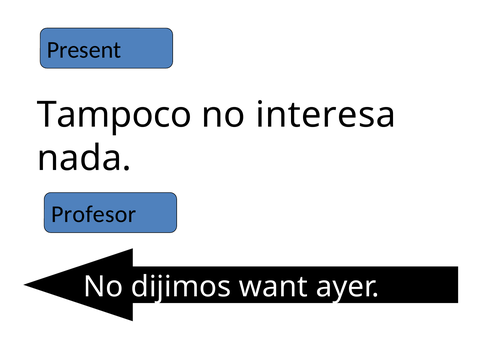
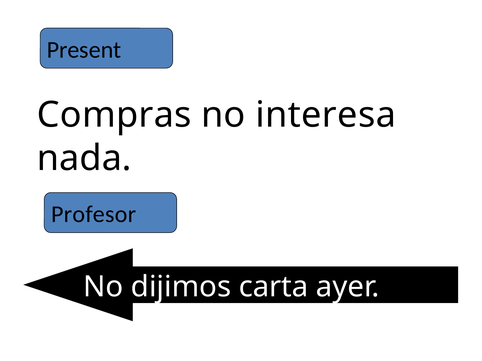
Tampoco: Tampoco -> Compras
want: want -> carta
